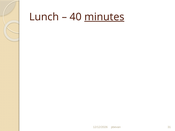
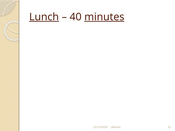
Lunch underline: none -> present
